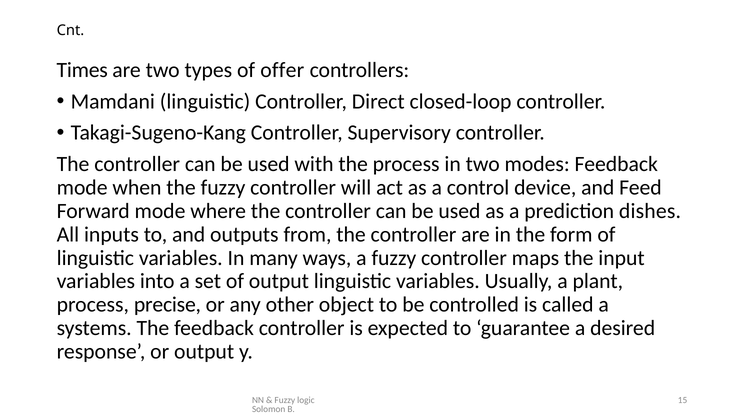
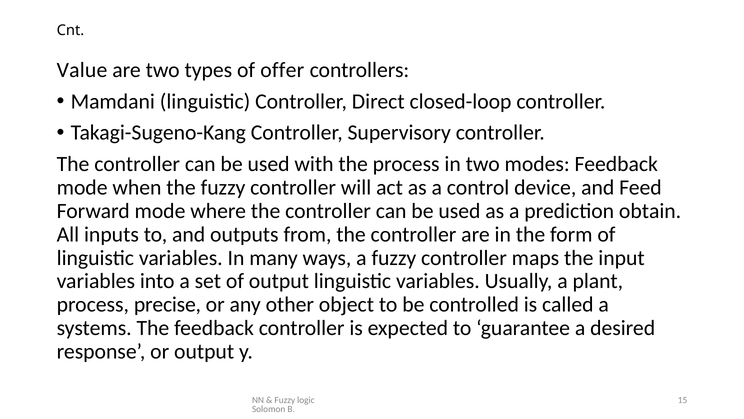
Times: Times -> Value
dishes: dishes -> obtain
